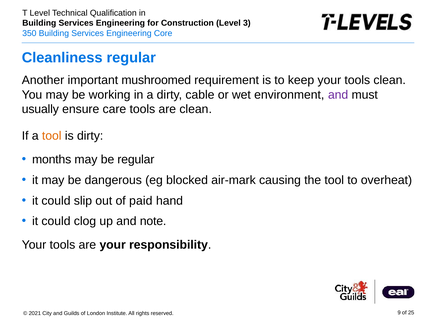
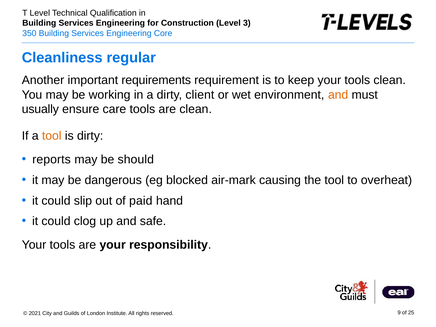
mushroomed: mushroomed -> requirements
cable: cable -> client
and at (338, 95) colour: purple -> orange
months: months -> reports
be regular: regular -> should
note: note -> safe
